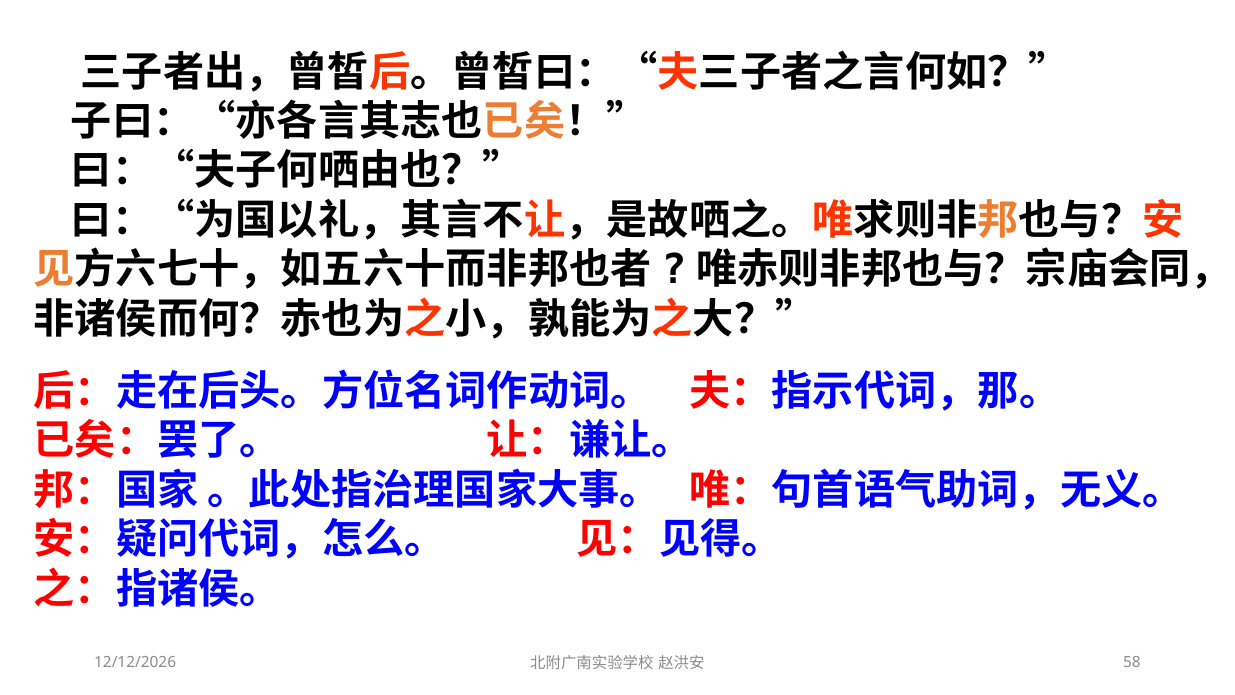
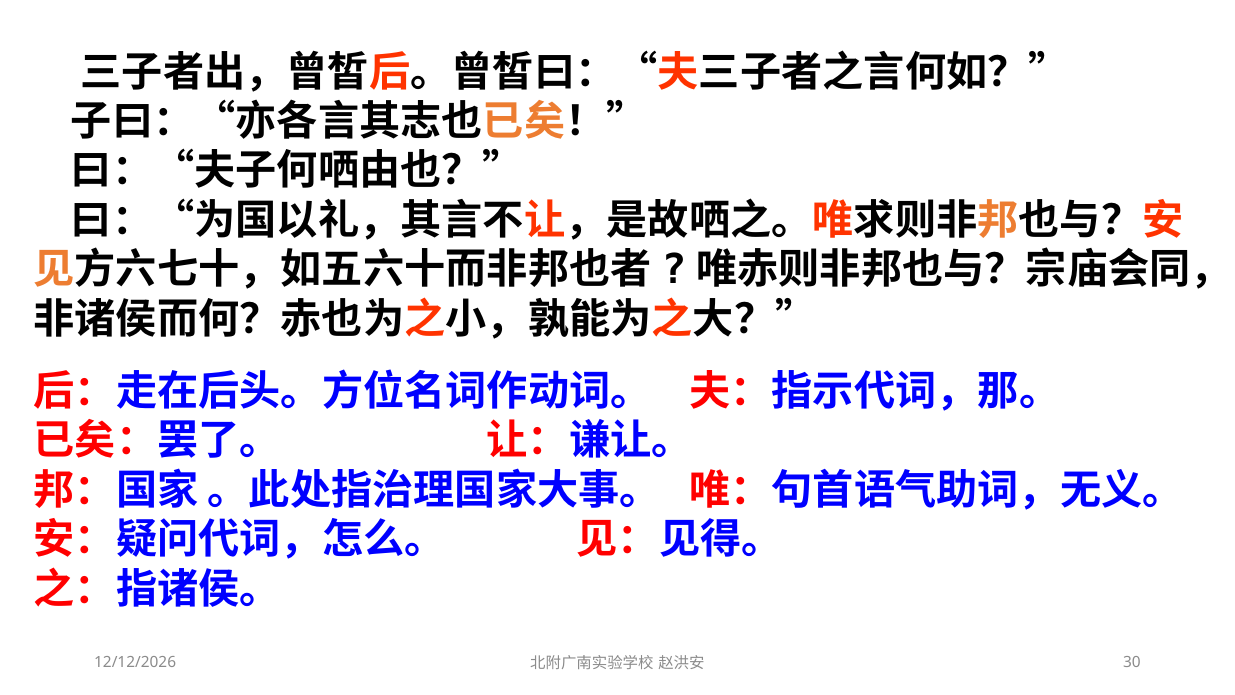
58: 58 -> 30
